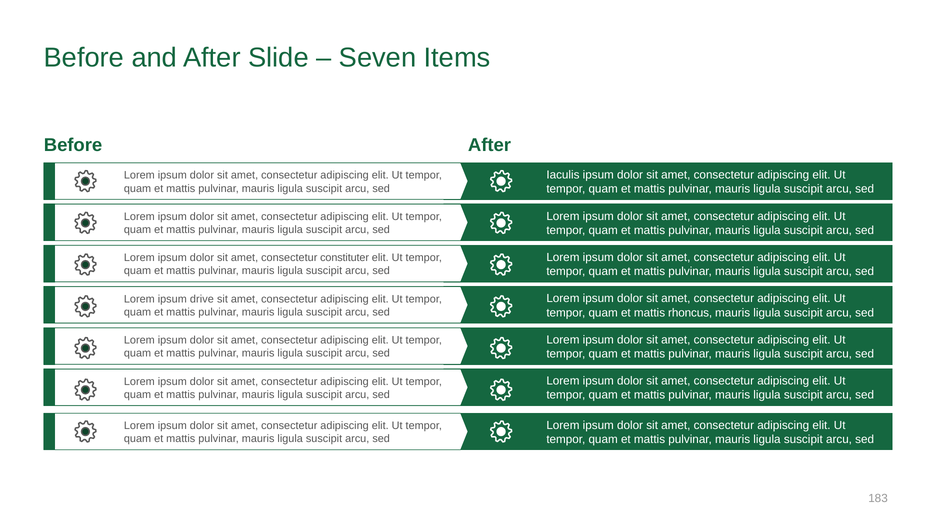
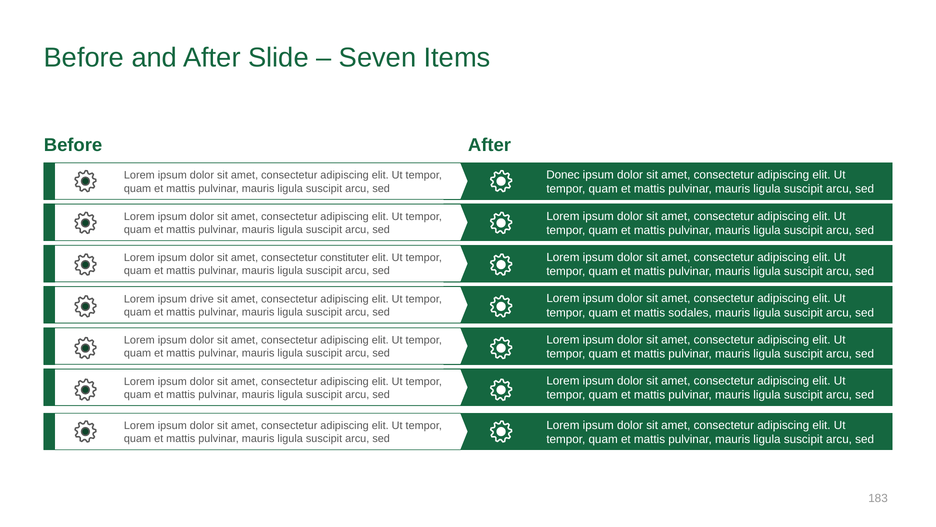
Iaculis: Iaculis -> Donec
rhoncus: rhoncus -> sodales
